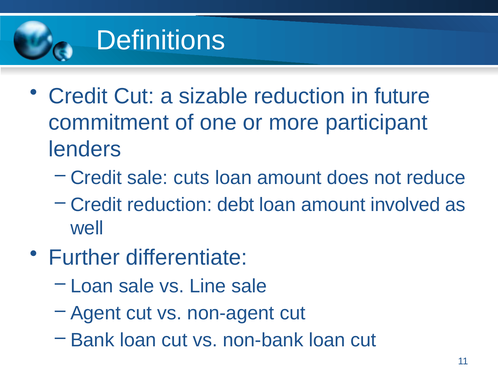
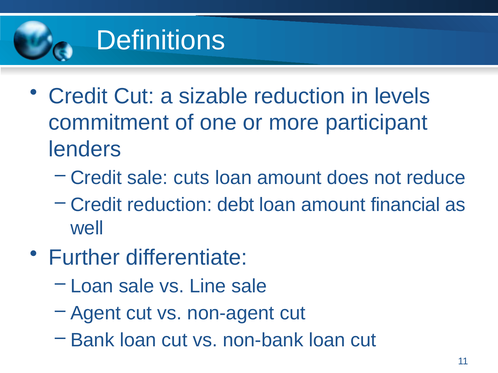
future: future -> levels
involved: involved -> financial
